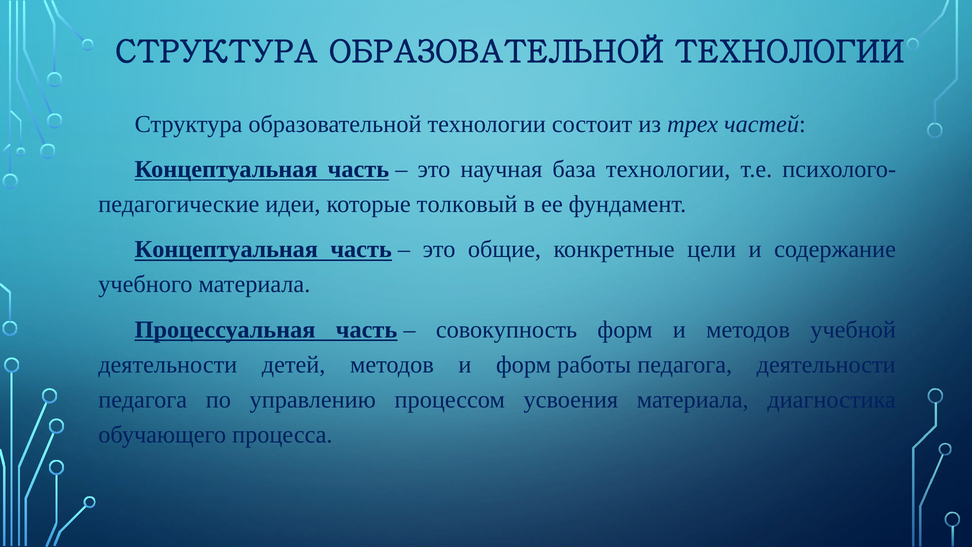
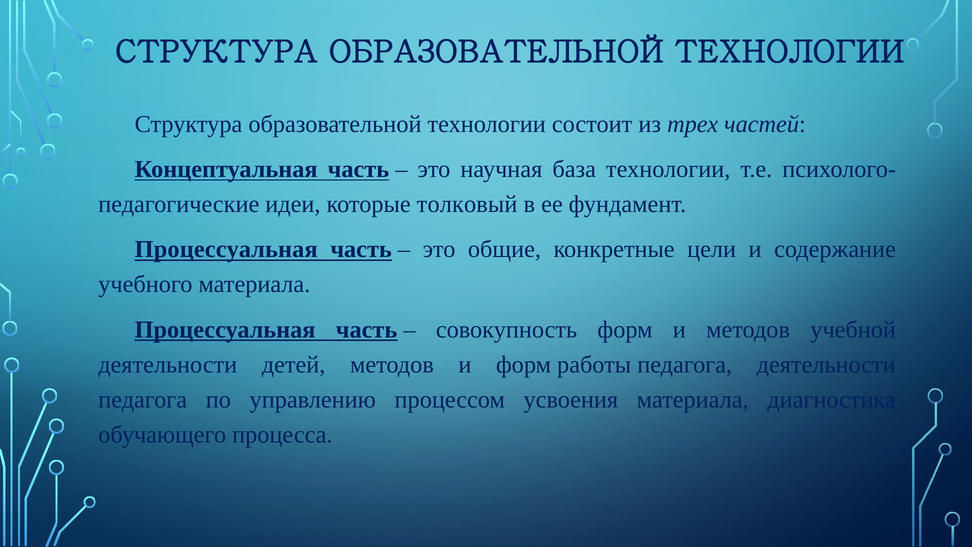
Концептуальная at (226, 249): Концептуальная -> Процессуальная
